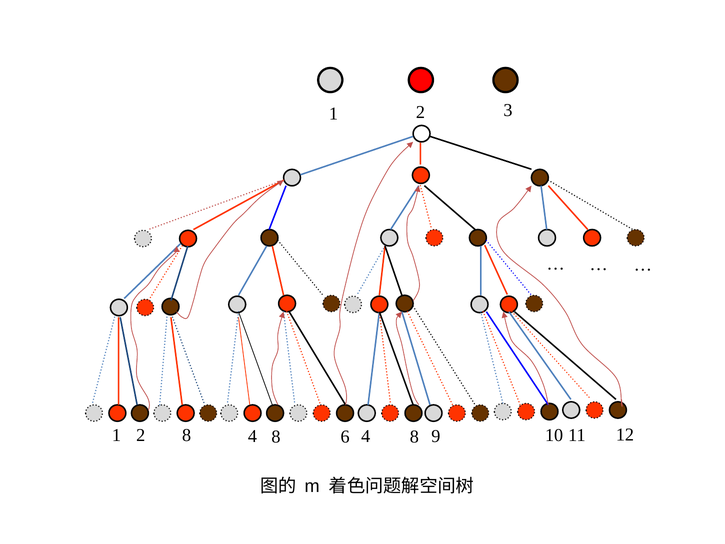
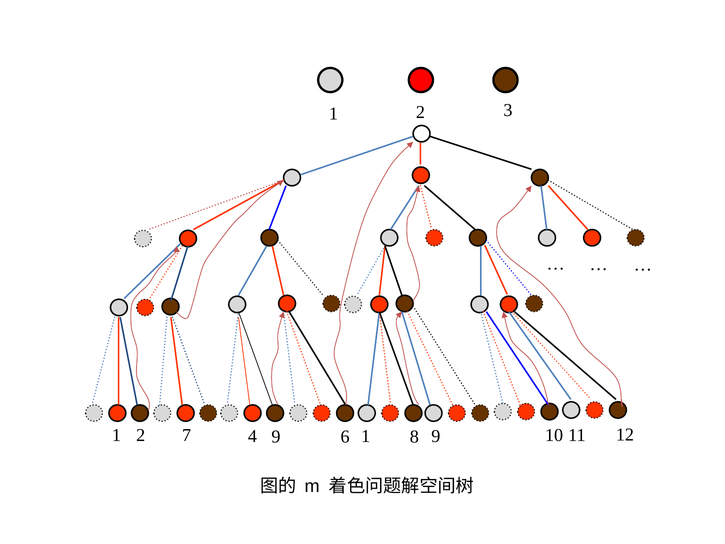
2 8: 8 -> 7
8 at (276, 437): 8 -> 9
6 4: 4 -> 1
